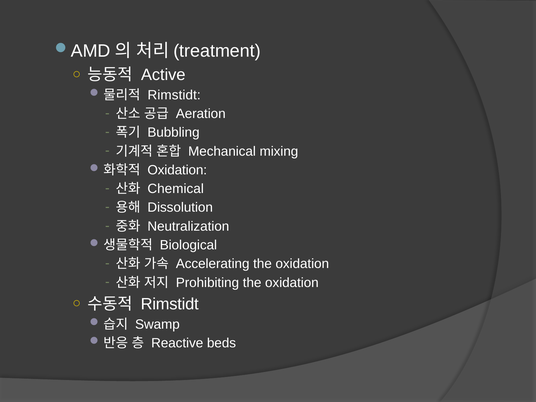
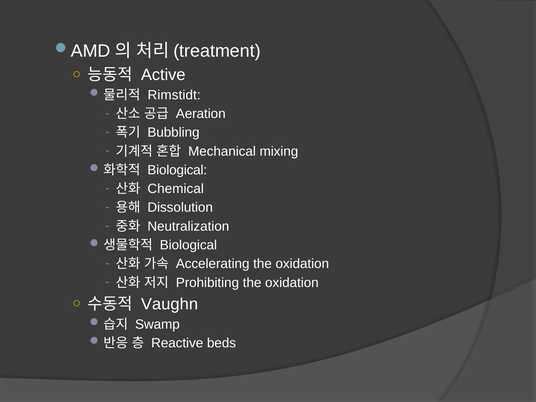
Oxidation at (177, 170): Oxidation -> Biological
Rimstidt at (170, 304): Rimstidt -> Vaughn
